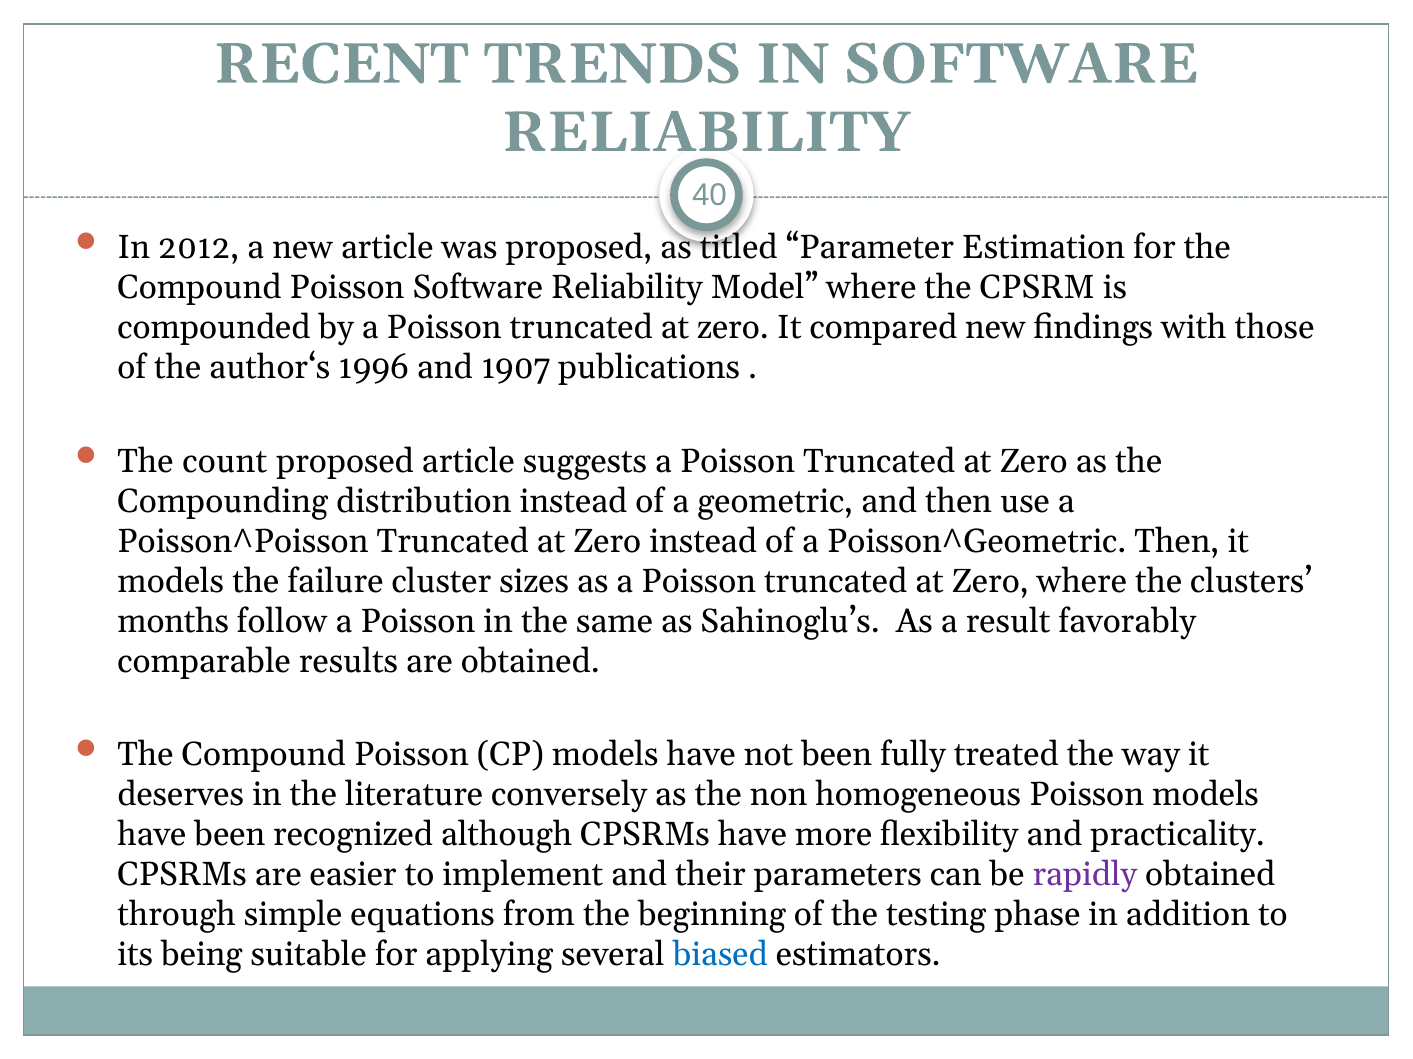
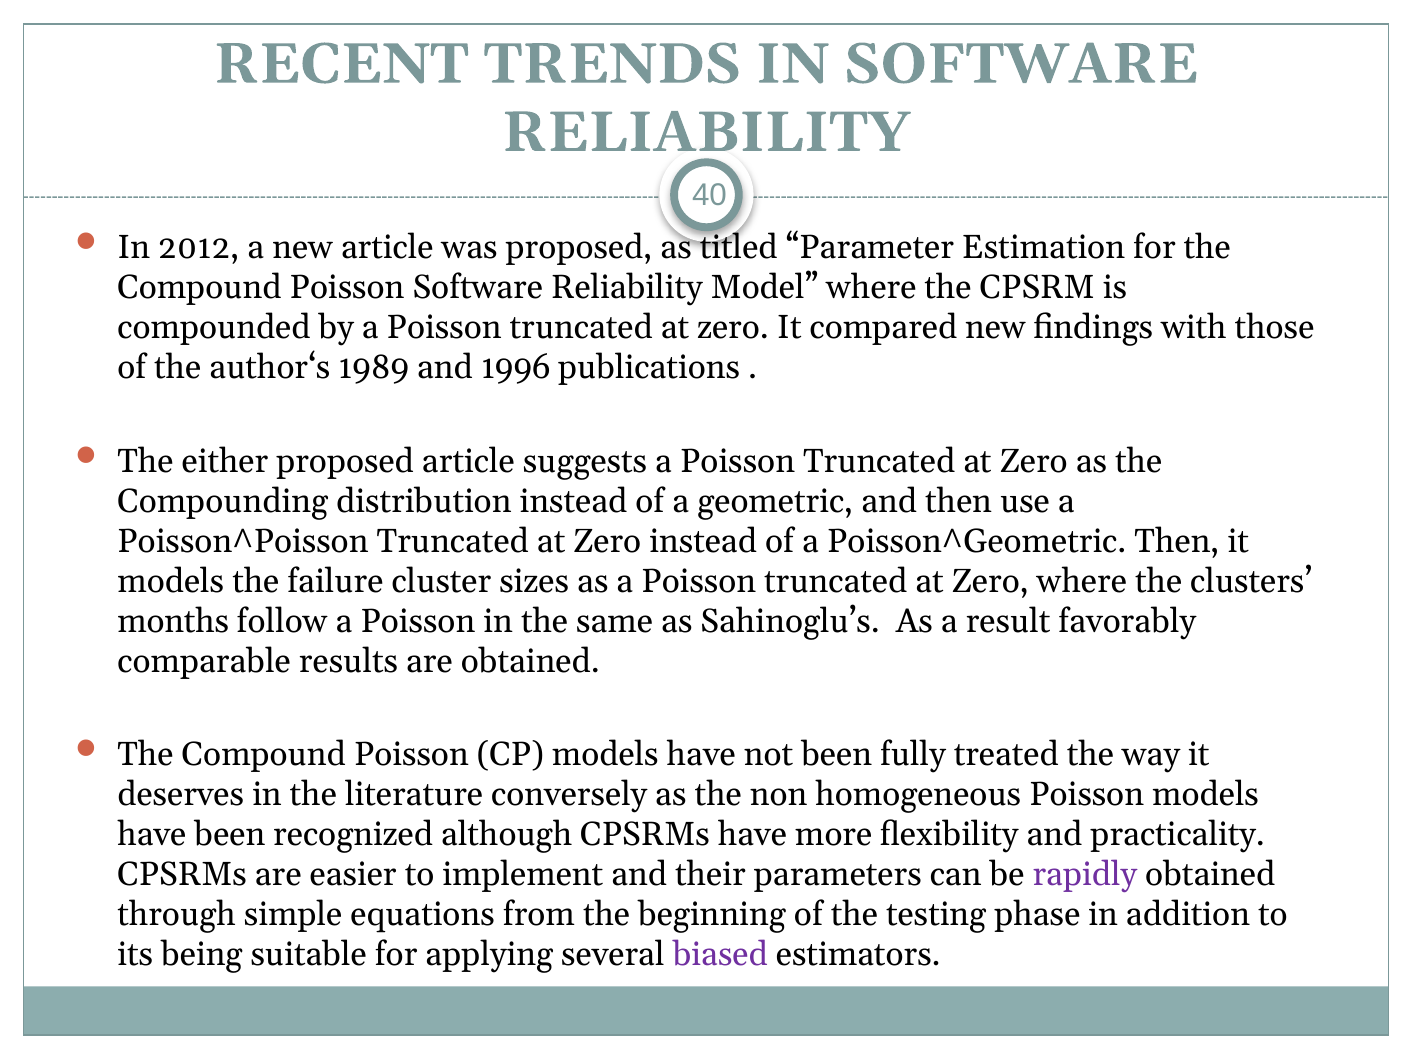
1996: 1996 -> 1989
1907: 1907 -> 1996
count: count -> either
biased colour: blue -> purple
